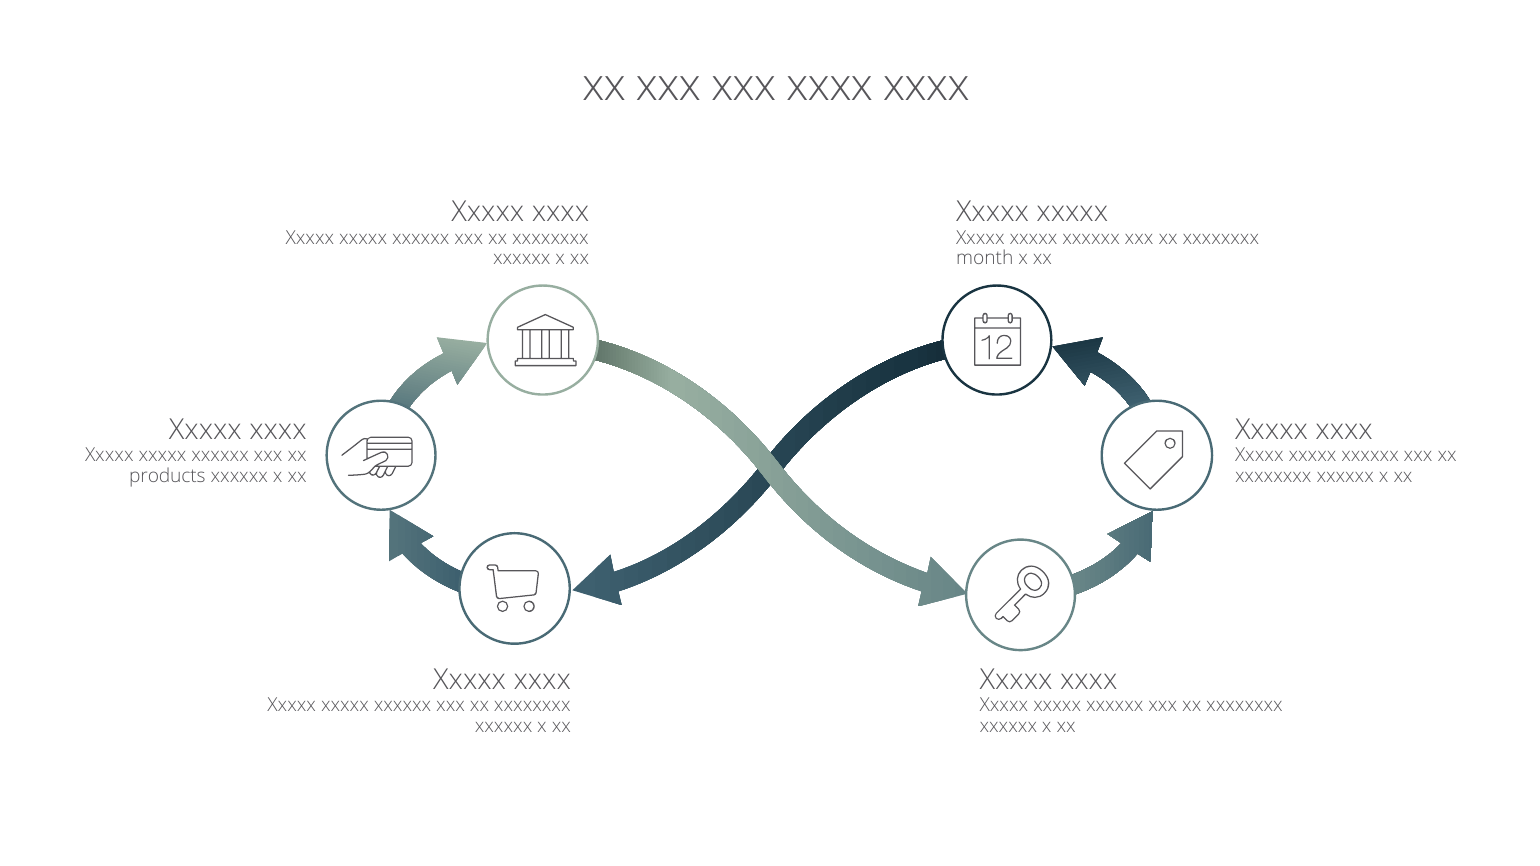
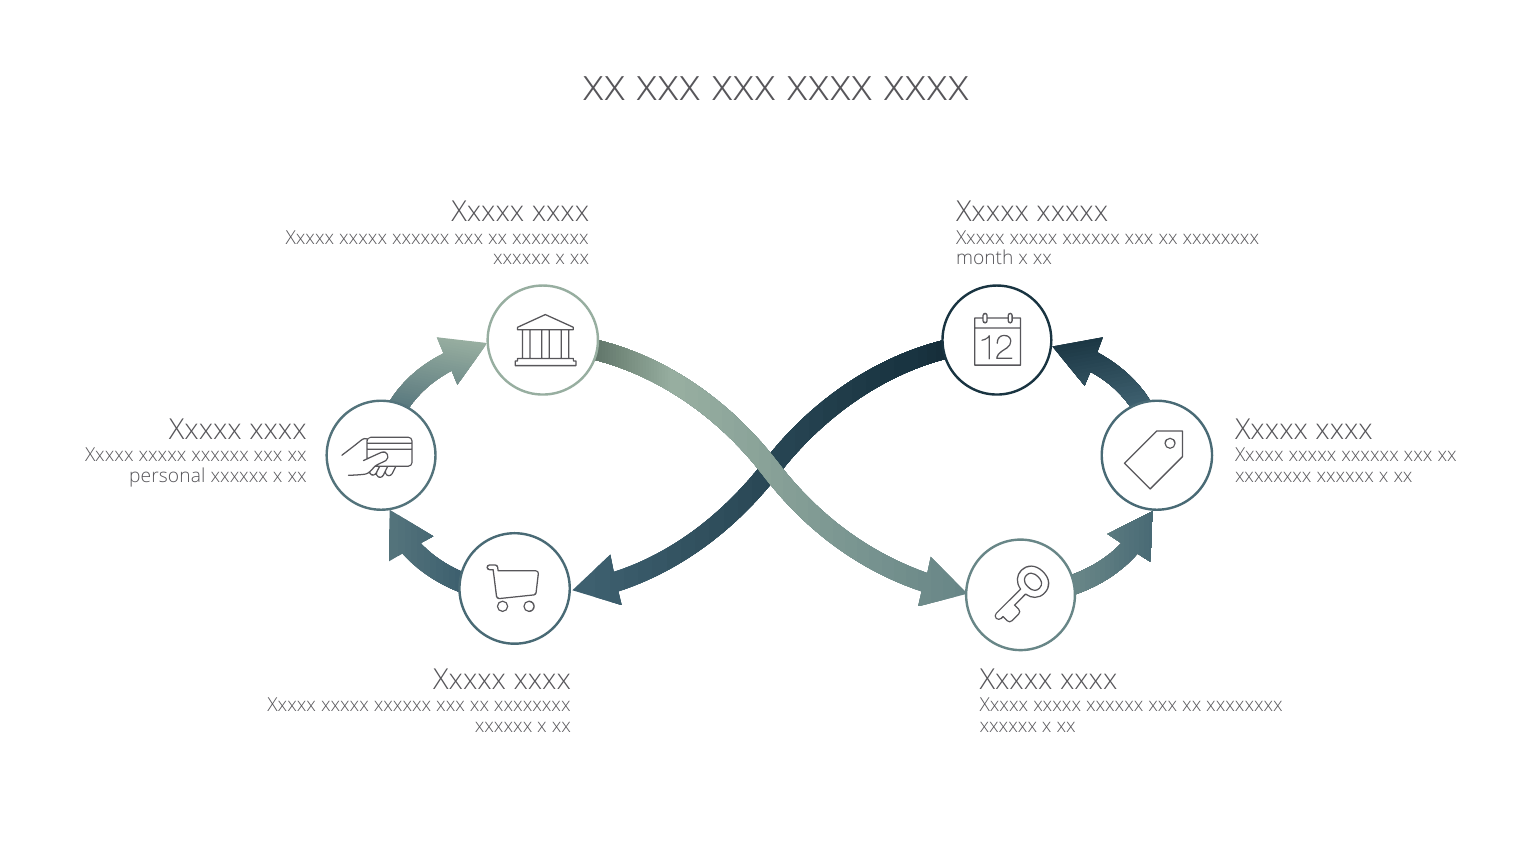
products: products -> personal
